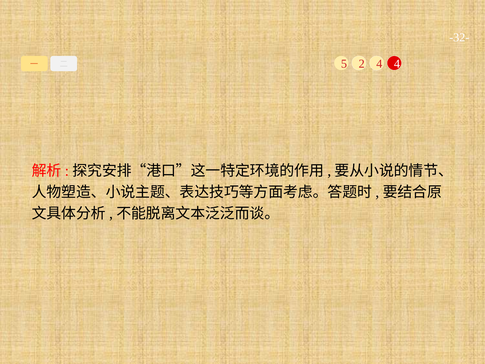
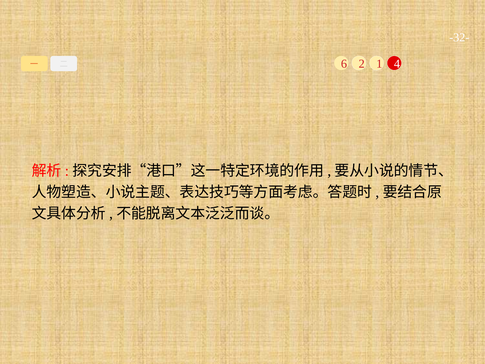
5: 5 -> 6
2 4: 4 -> 1
